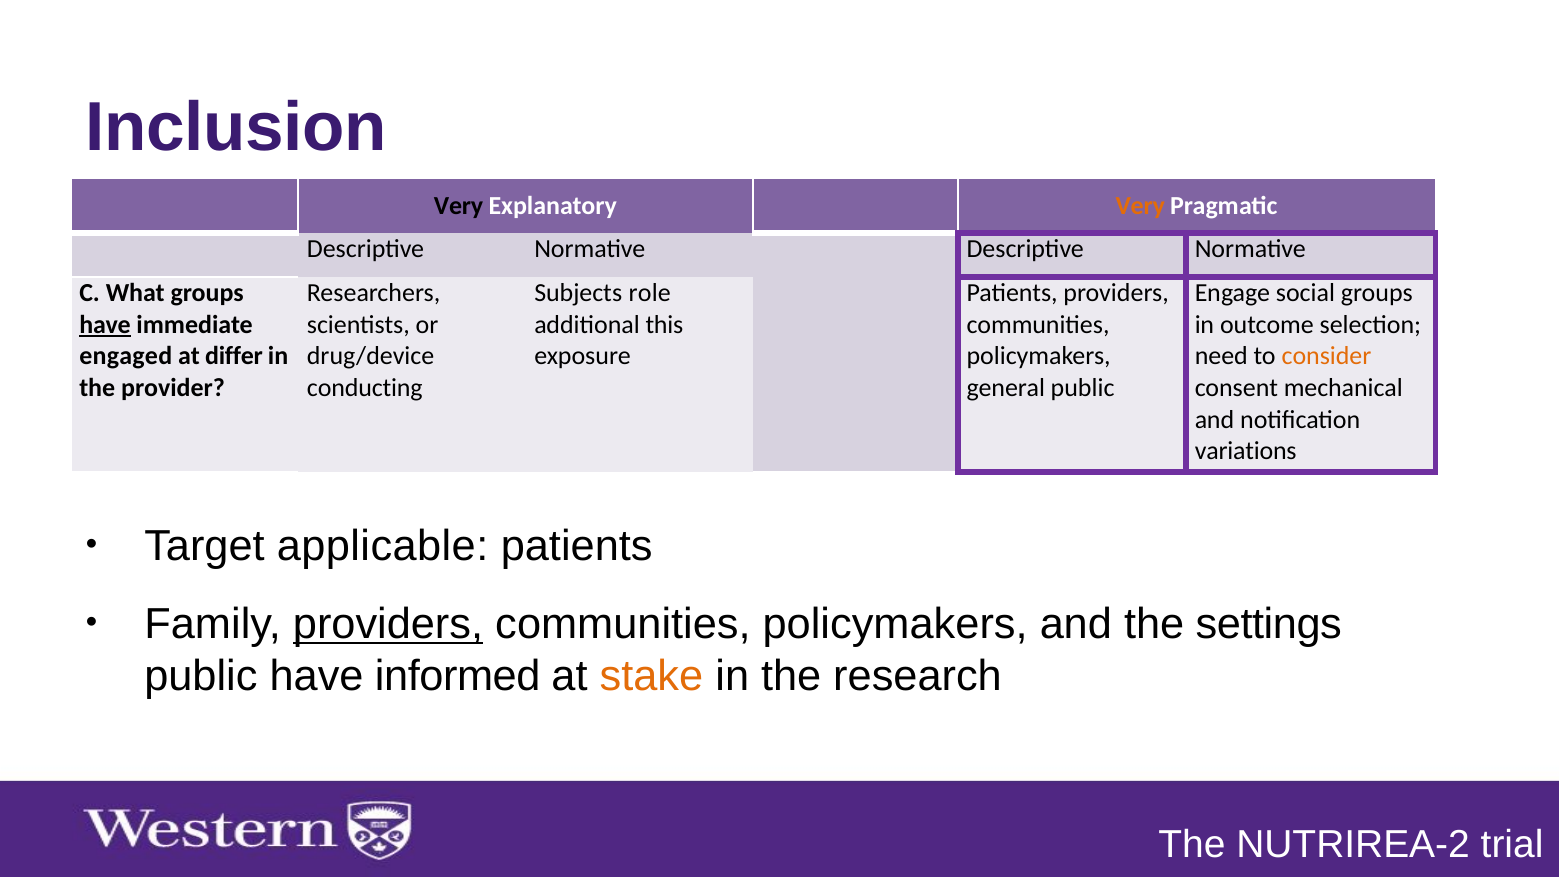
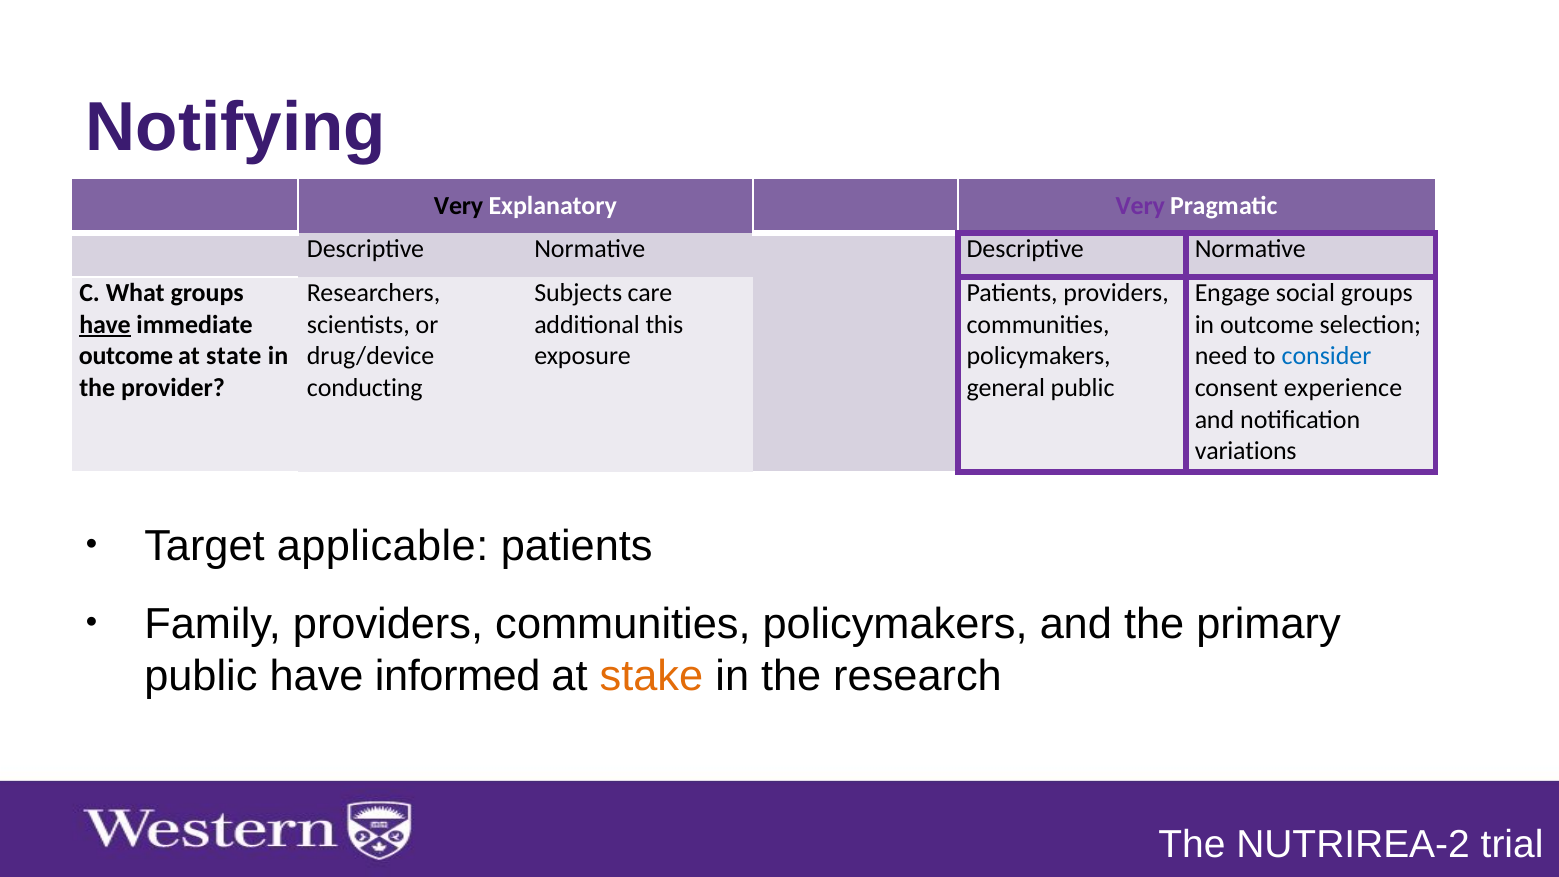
Inclusion: Inclusion -> Notifying
Very at (1140, 206) colour: orange -> purple
role: role -> care
engaged at (126, 356): engaged -> outcome
differ: differ -> state
consider colour: orange -> blue
mechanical: mechanical -> experience
providers at (388, 624) underline: present -> none
settings: settings -> primary
